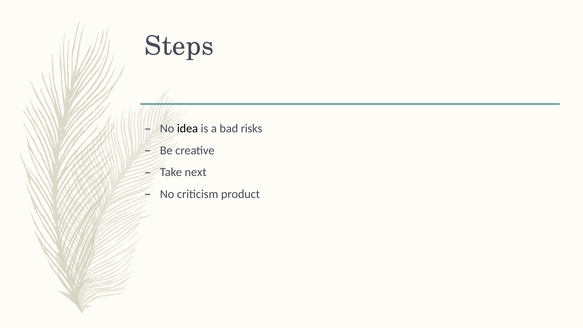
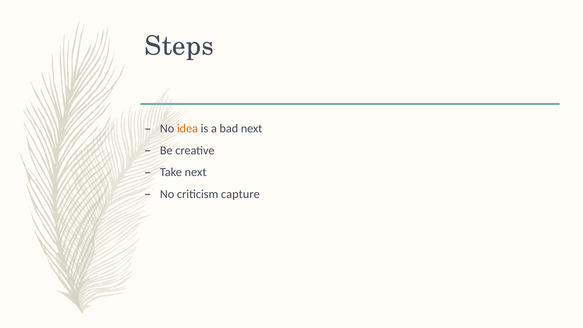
idea colour: black -> orange
bad risks: risks -> next
product: product -> capture
